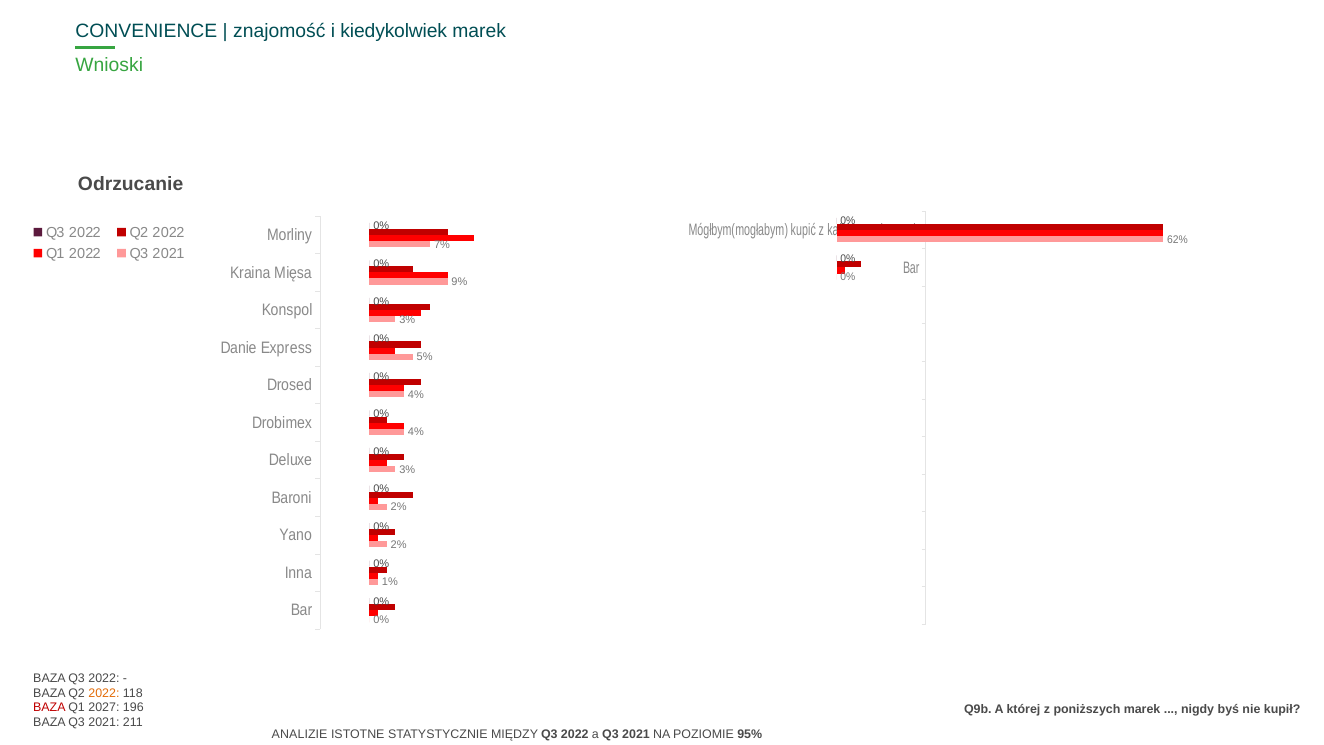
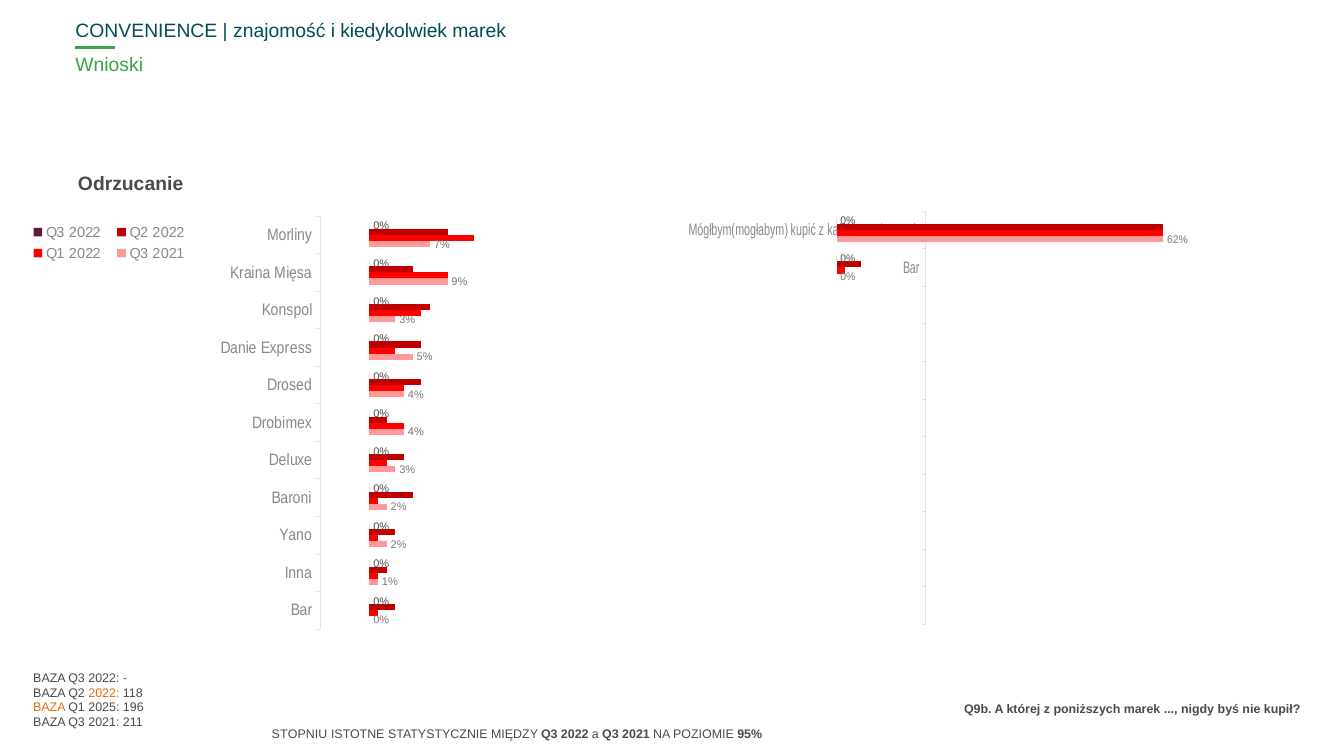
BAZA at (49, 708) colour: red -> orange
2027: 2027 -> 2025
ANALIZIE: ANALIZIE -> STOPNIU
